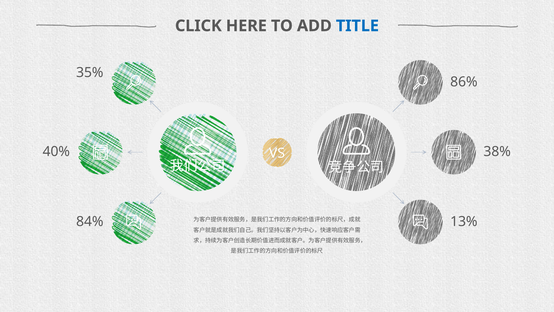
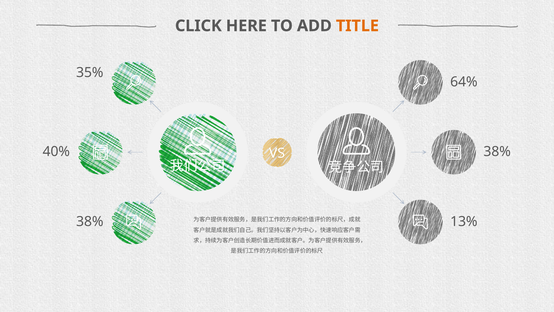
TITLE colour: blue -> orange
86%: 86% -> 64%
84% at (90, 221): 84% -> 38%
